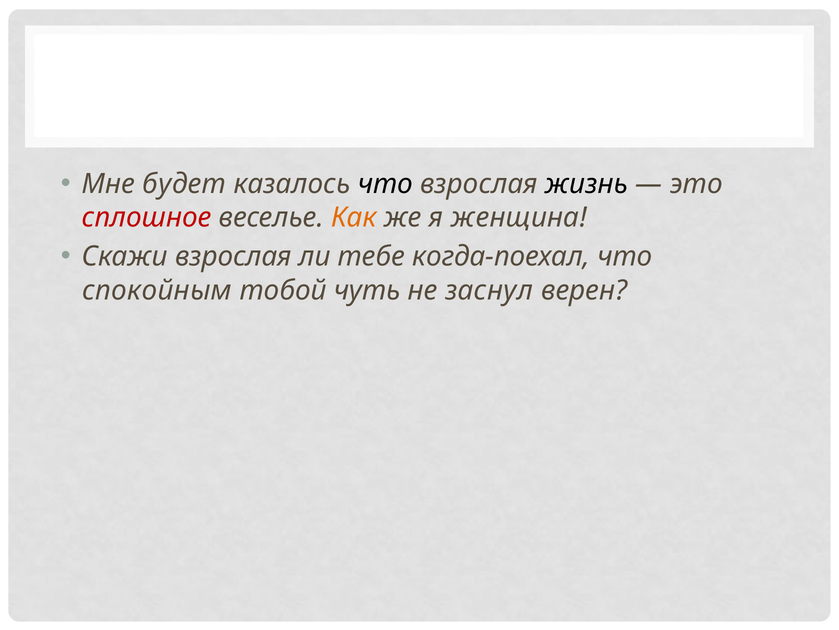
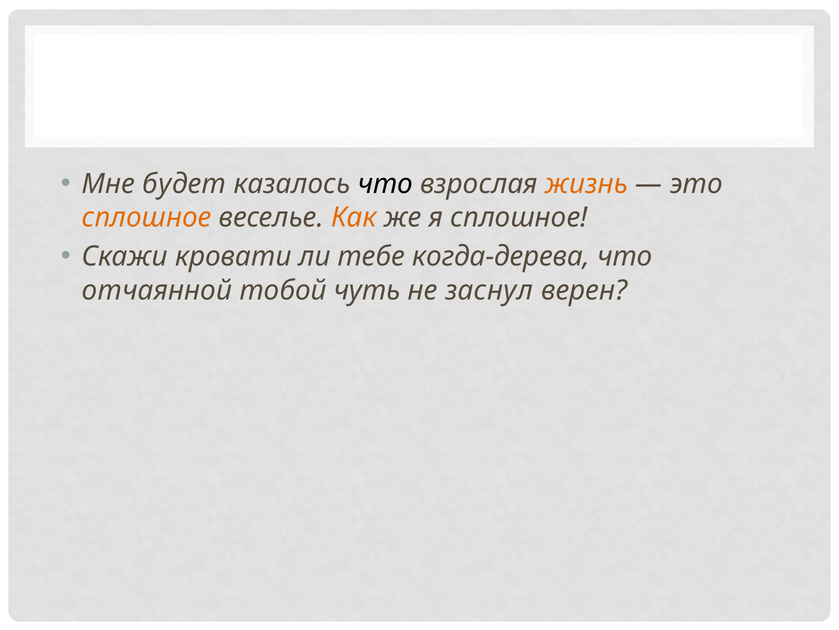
жизнь colour: black -> orange
сплошное at (147, 217) colour: red -> orange
я женщина: женщина -> сплошное
Скажи взрослая: взрослая -> кровати
когда-поехал: когда-поехал -> когда-дерева
спокойным: спокойным -> отчаянной
